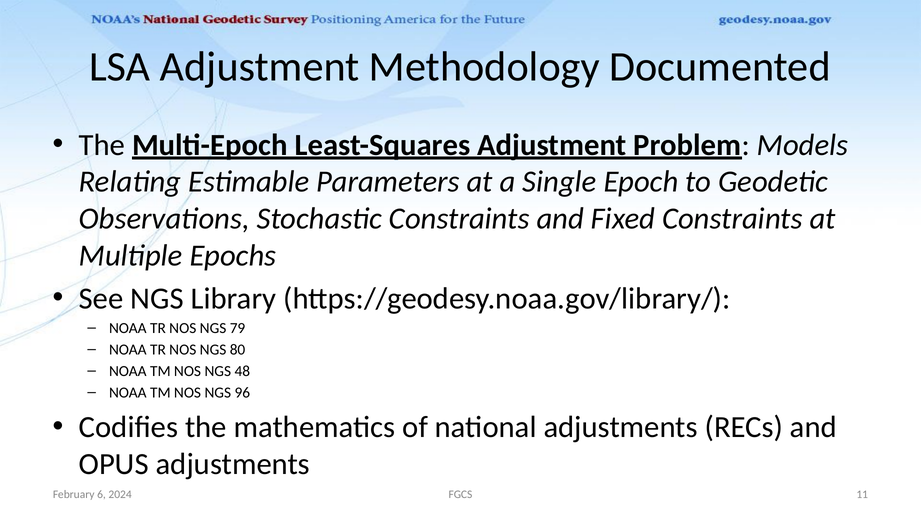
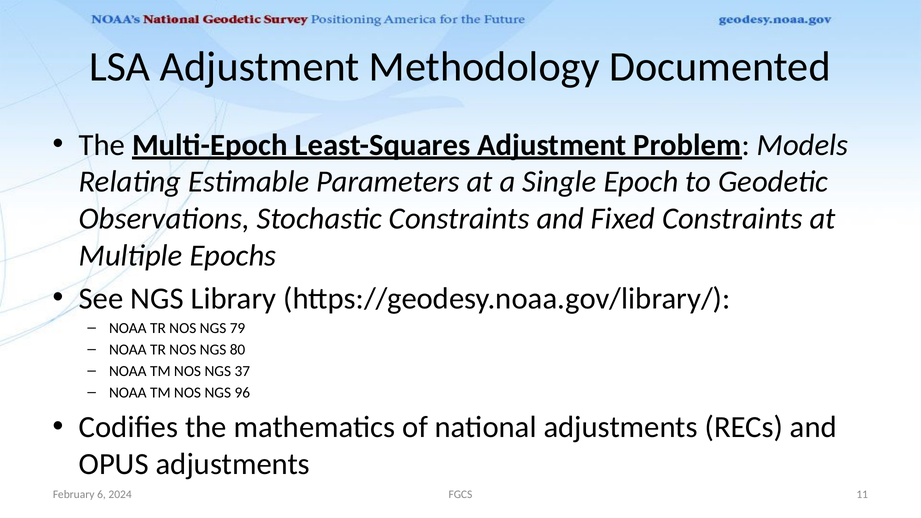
48: 48 -> 37
